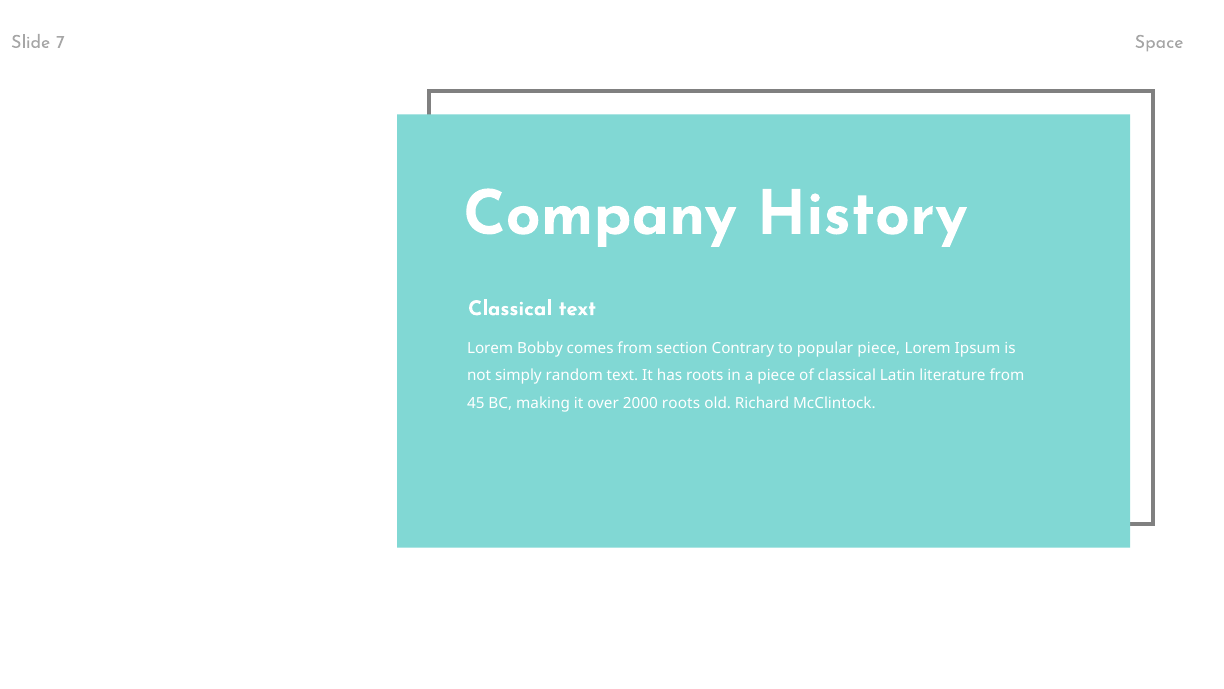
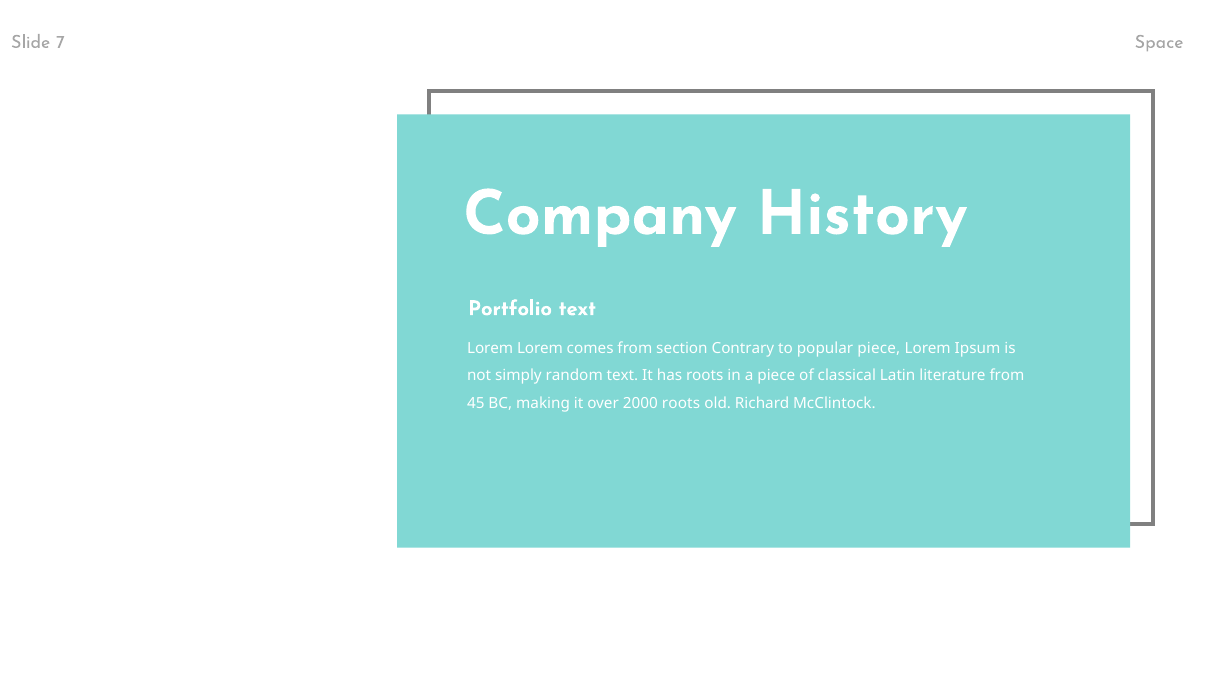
Classical at (510, 308): Classical -> Portfolio
Lorem Bobby: Bobby -> Lorem
